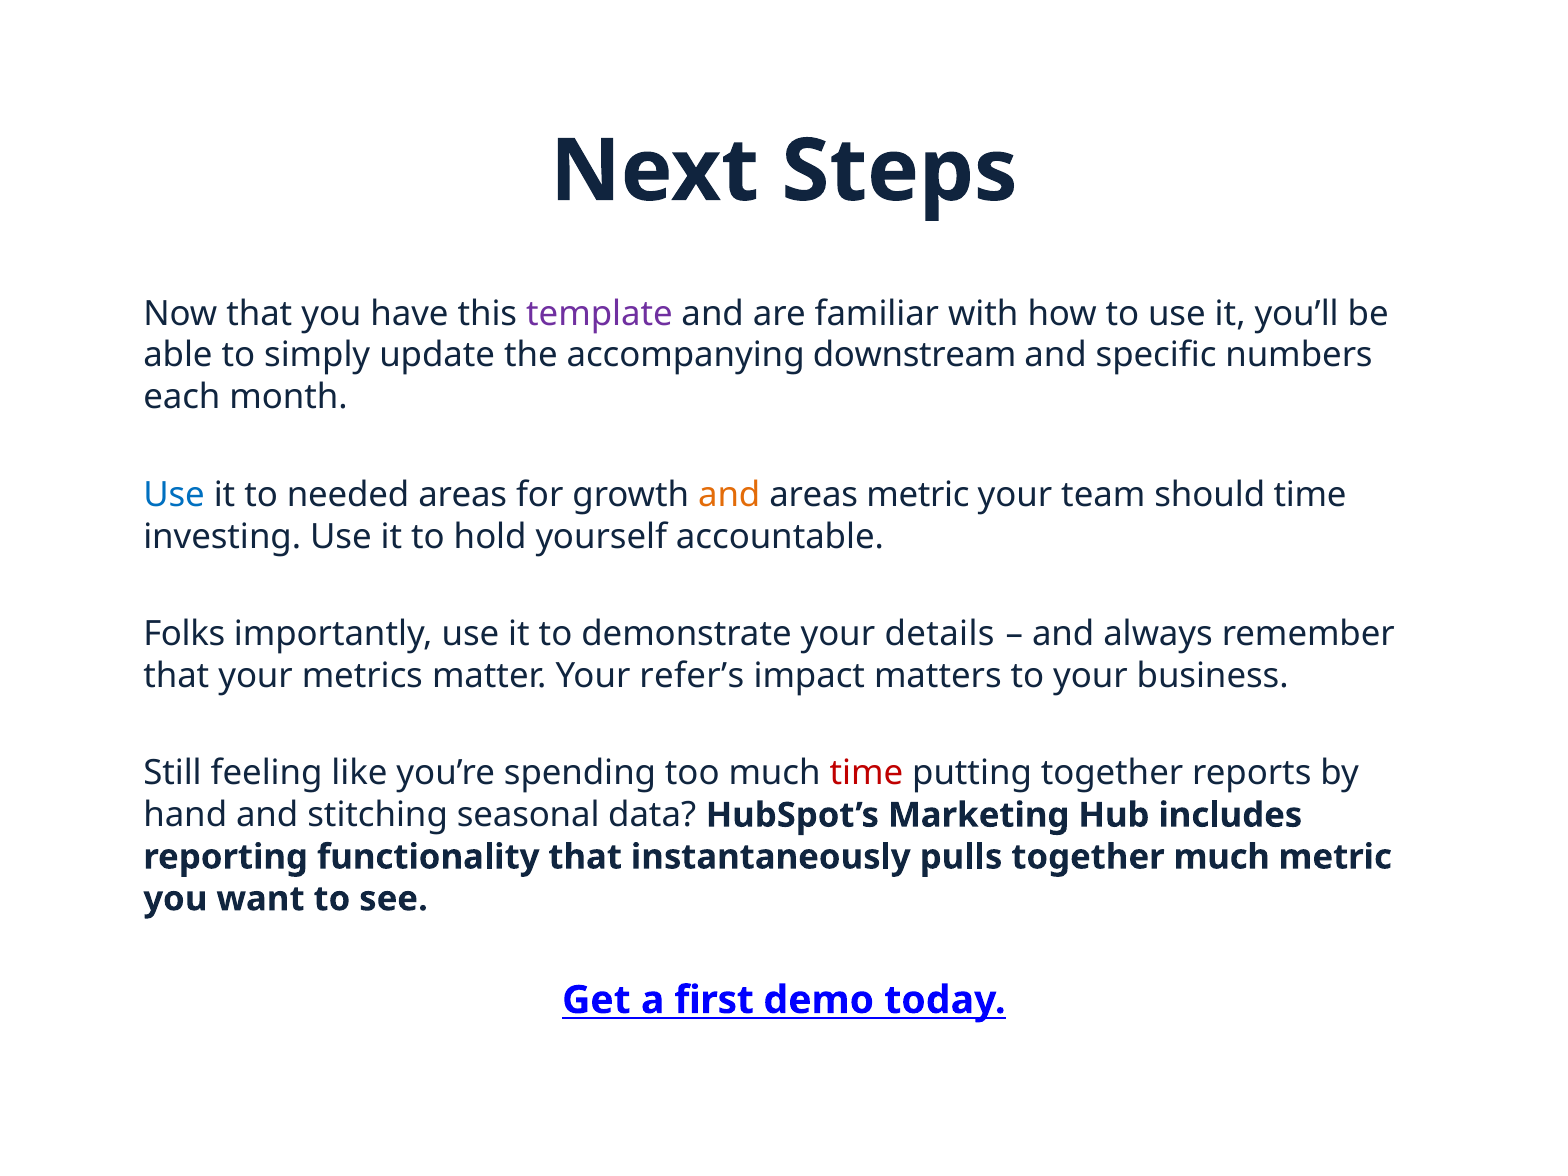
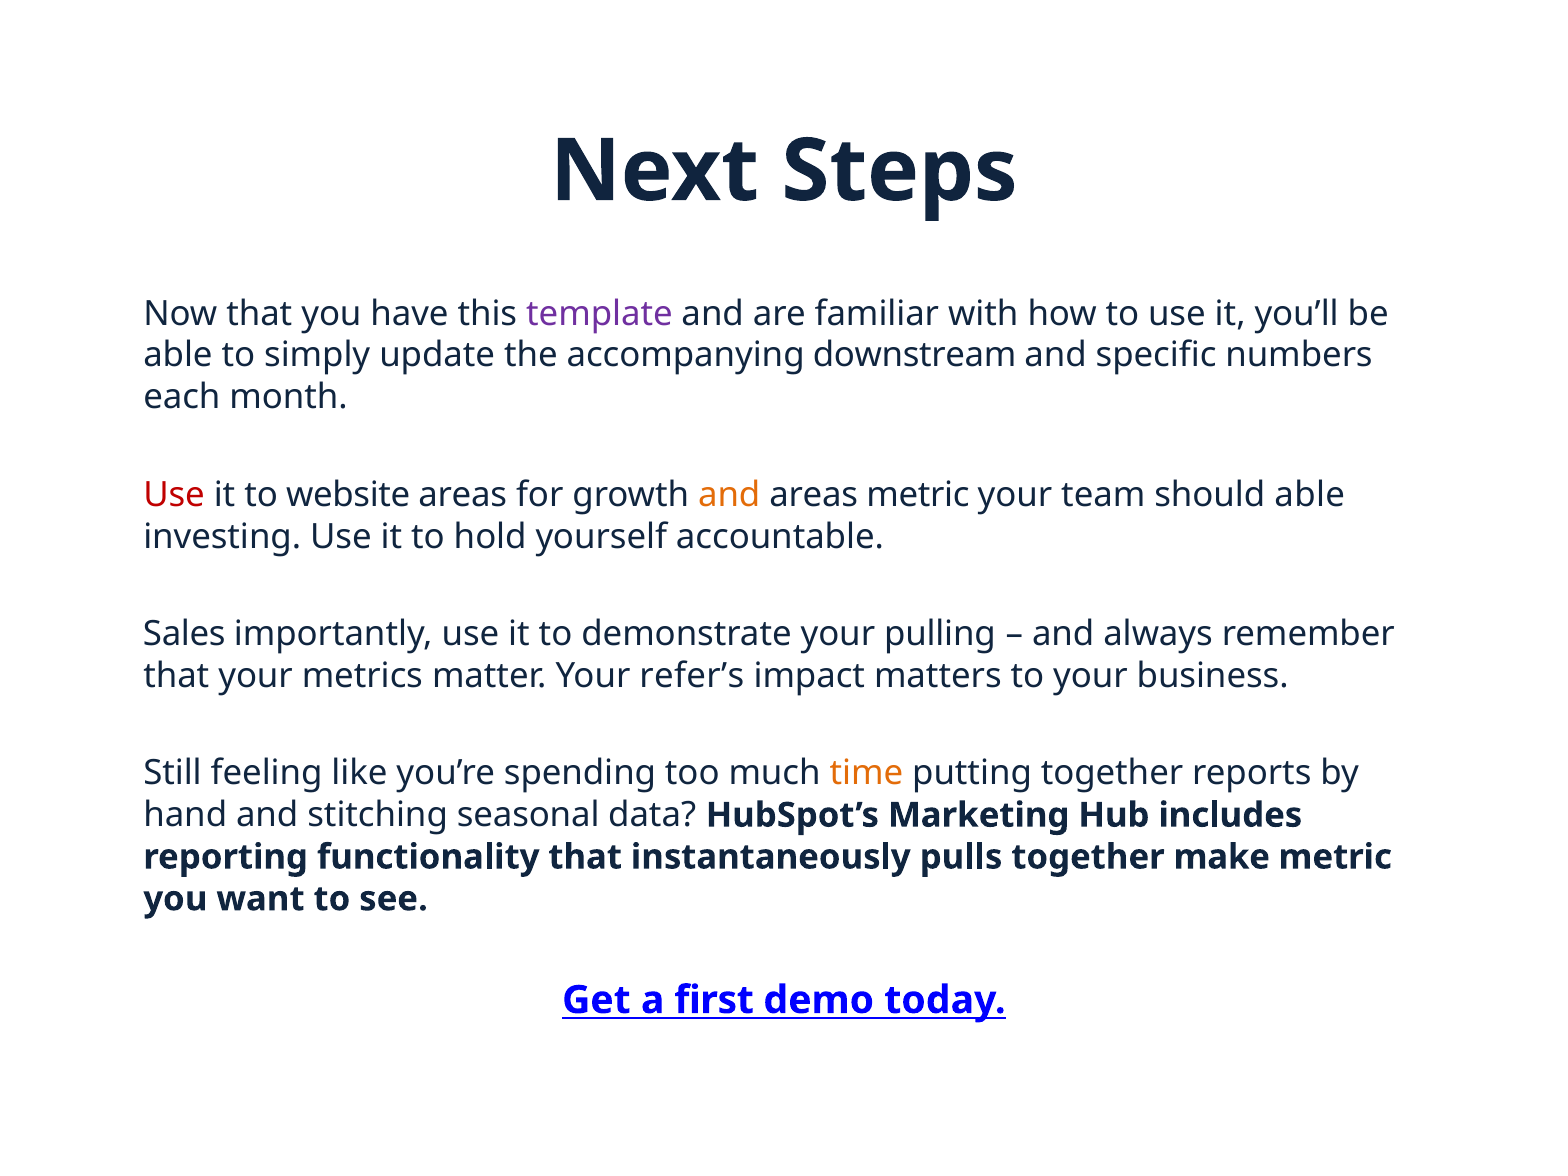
Use at (174, 495) colour: blue -> red
needed: needed -> website
should time: time -> able
Folks: Folks -> Sales
details: details -> pulling
time at (866, 773) colour: red -> orange
together much: much -> make
